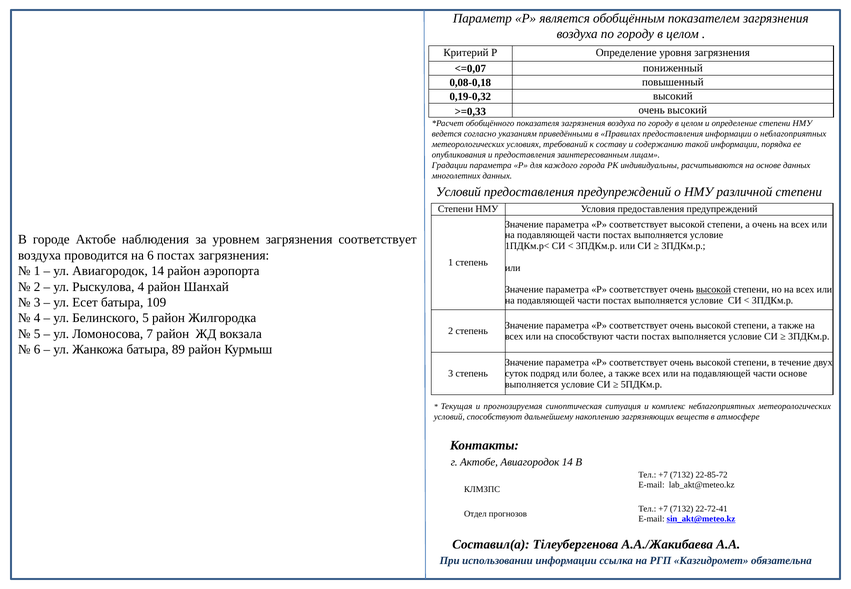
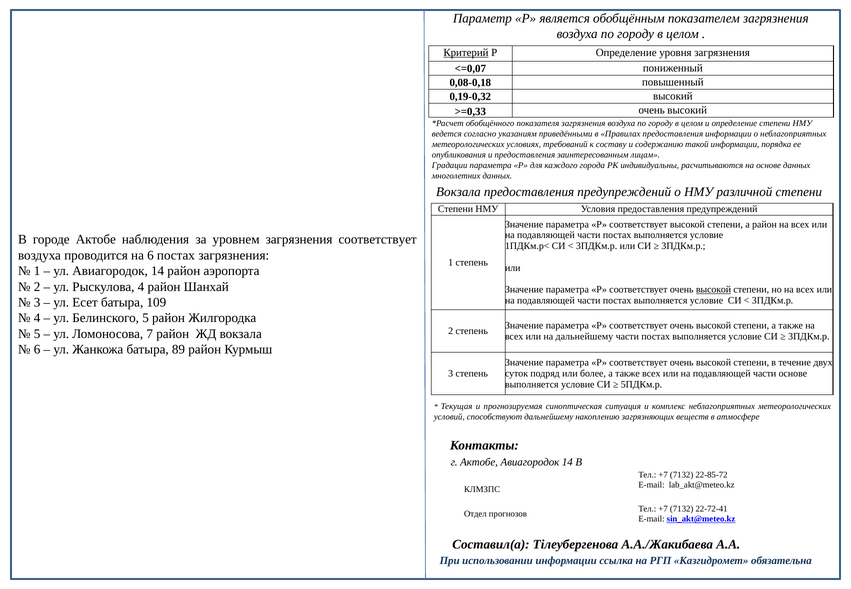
Критерий underline: none -> present
Условий at (458, 192): Условий -> Вокзала
а очень: очень -> район
на способствуют: способствуют -> дальнейшему
